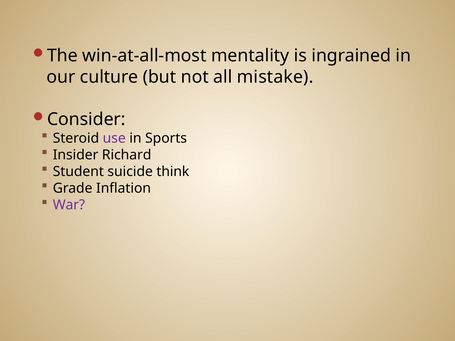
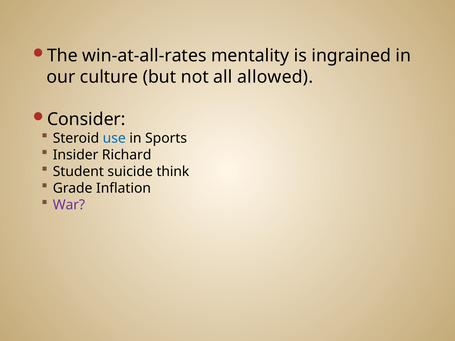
win-at-all-most: win-at-all-most -> win-at-all-rates
mistake: mistake -> allowed
use colour: purple -> blue
